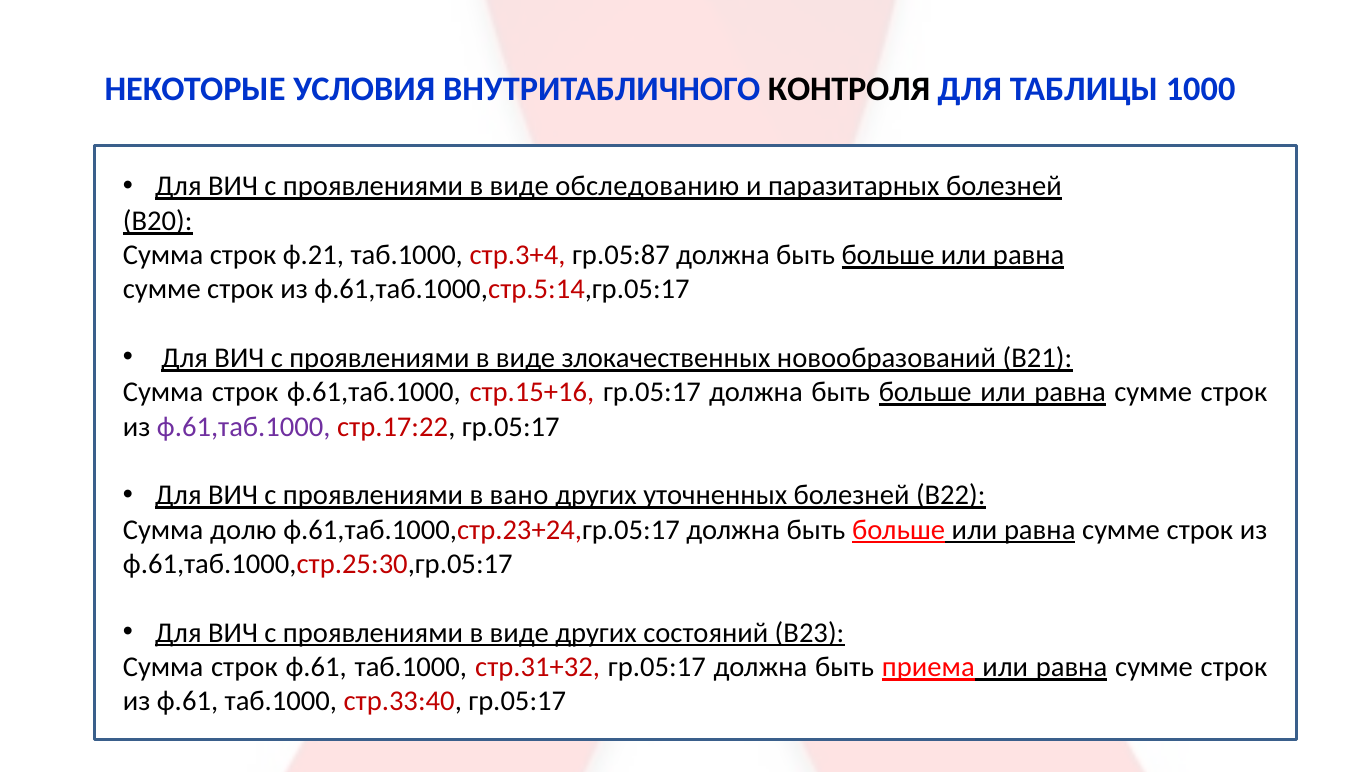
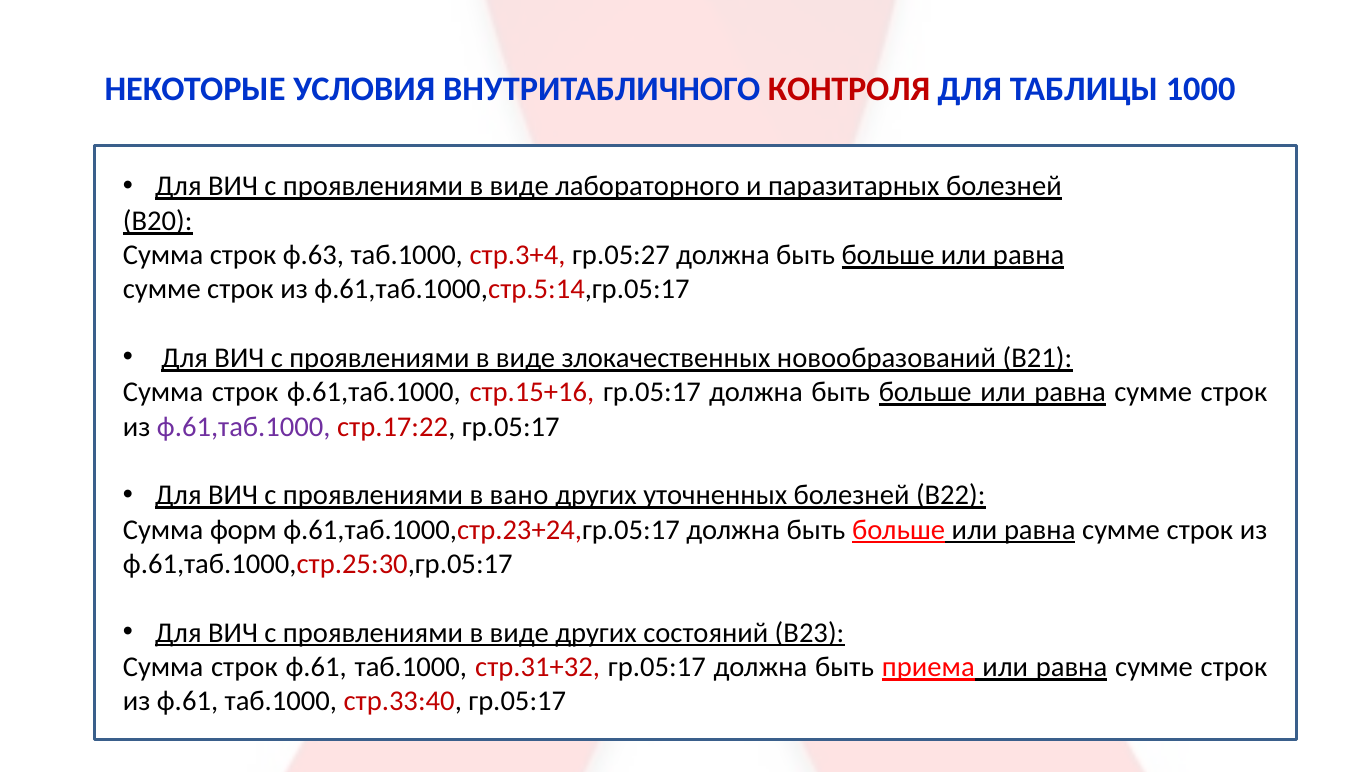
КОНТРОЛЯ colour: black -> red
обследованию: обследованию -> лабораторного
ф.21: ф.21 -> ф.63
гр.05:87: гр.05:87 -> гр.05:27
долю: долю -> форм
